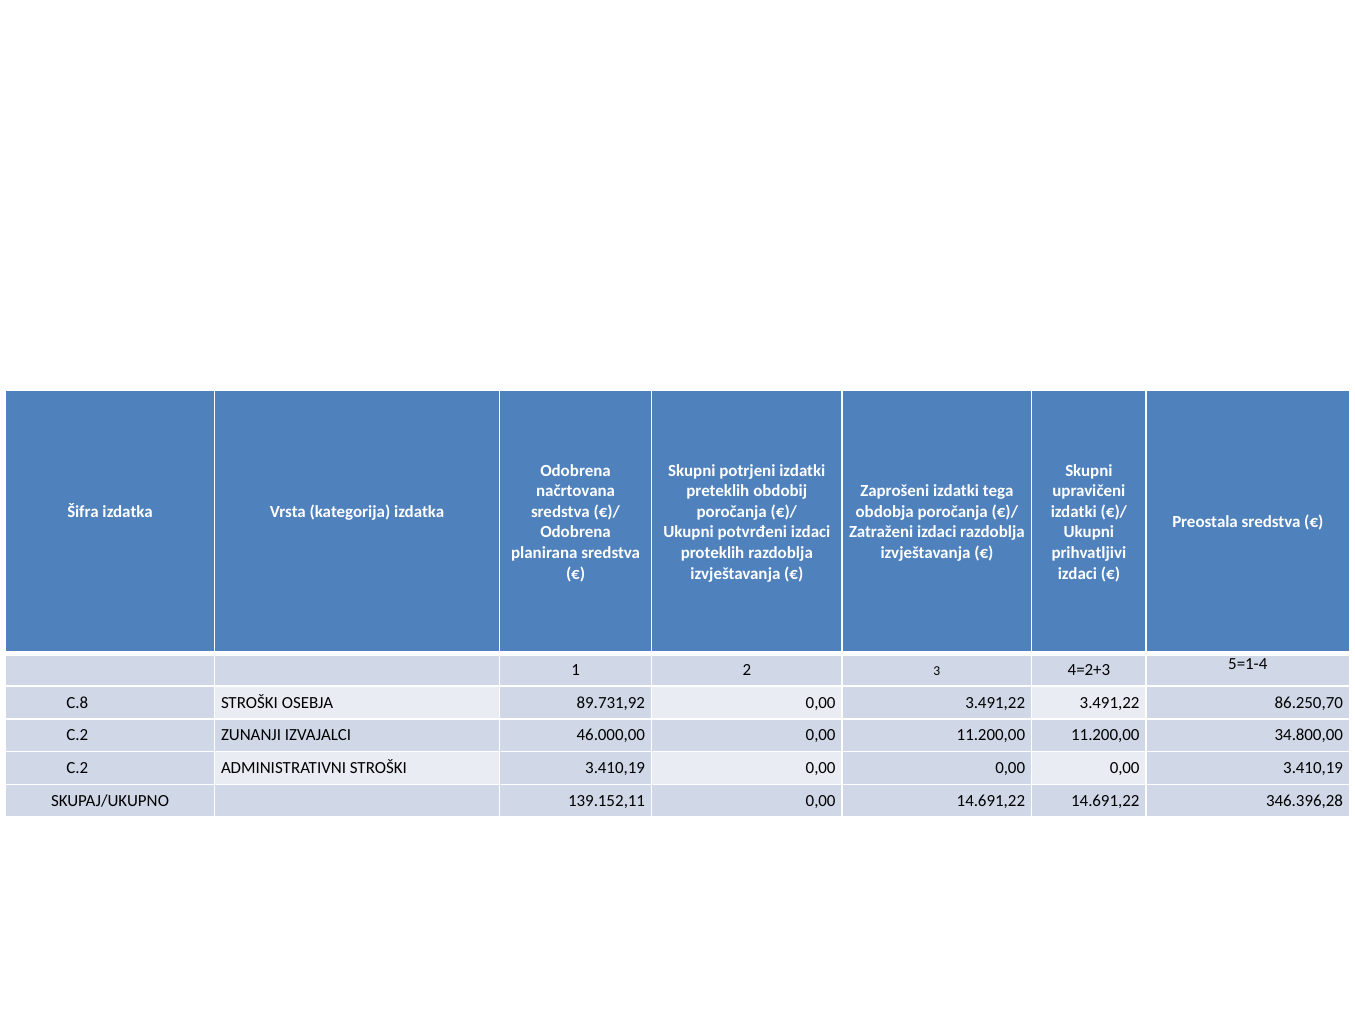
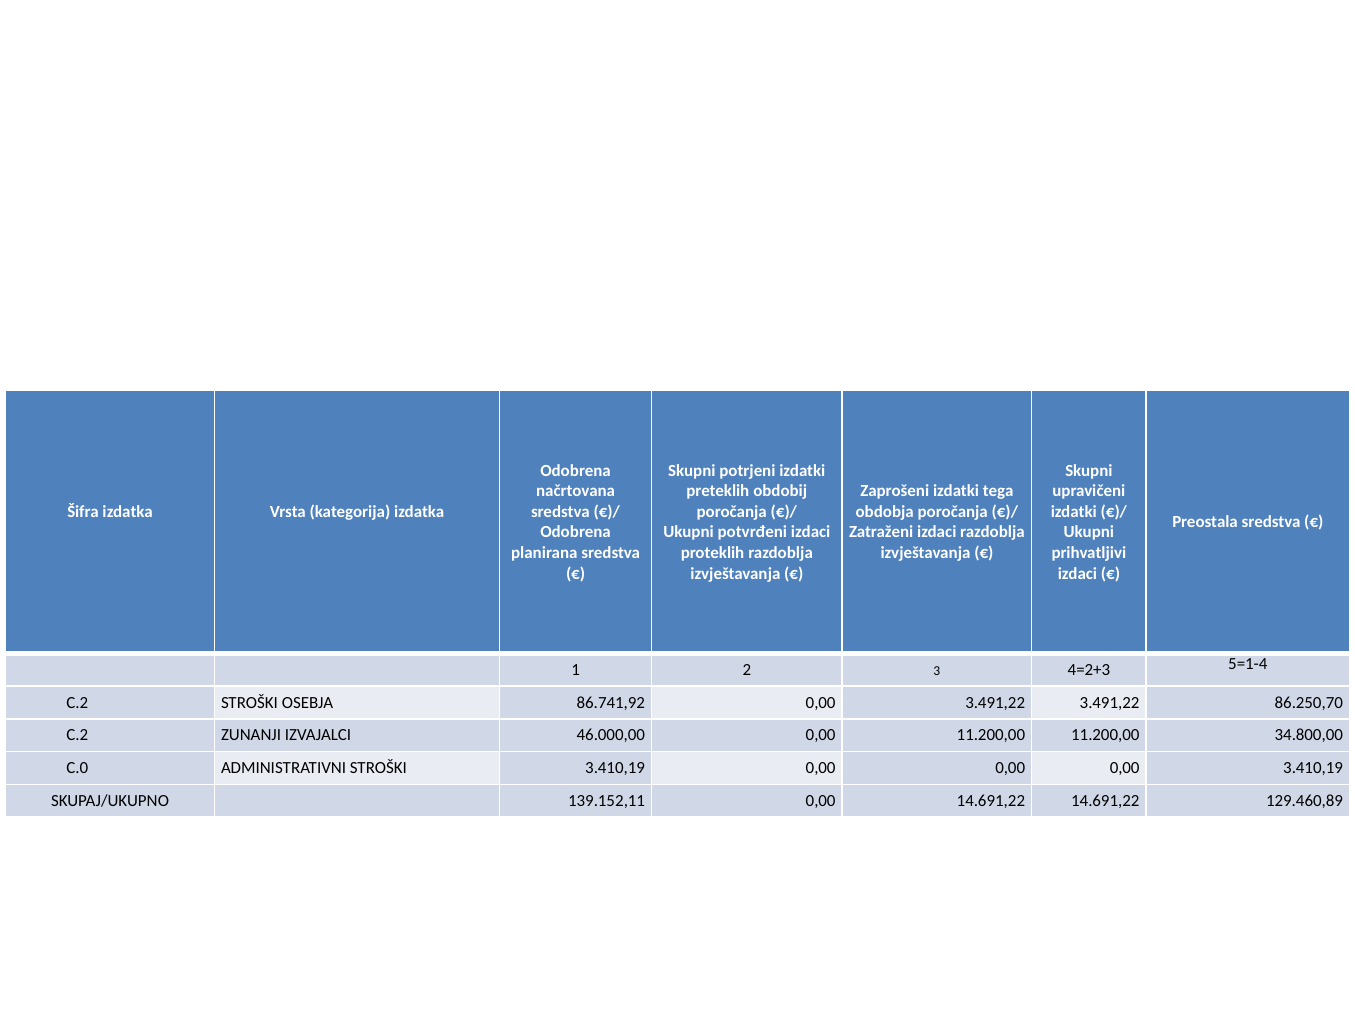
C.8 at (77, 703): C.8 -> C.2
89.731,92: 89.731,92 -> 86.741,92
C.2 at (77, 768): C.2 -> C.0
346.396,28: 346.396,28 -> 129.460,89
